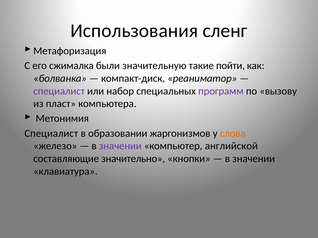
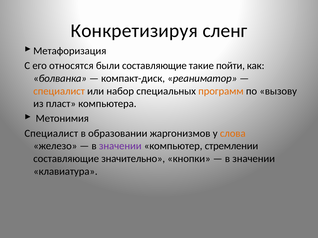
Использования: Использования -> Конкретизируя
сжималка: сжималка -> относятся
были значительную: значительную -> составляющие
специалист at (59, 91) colour: purple -> orange
программ colour: purple -> orange
английской: английской -> стремлении
